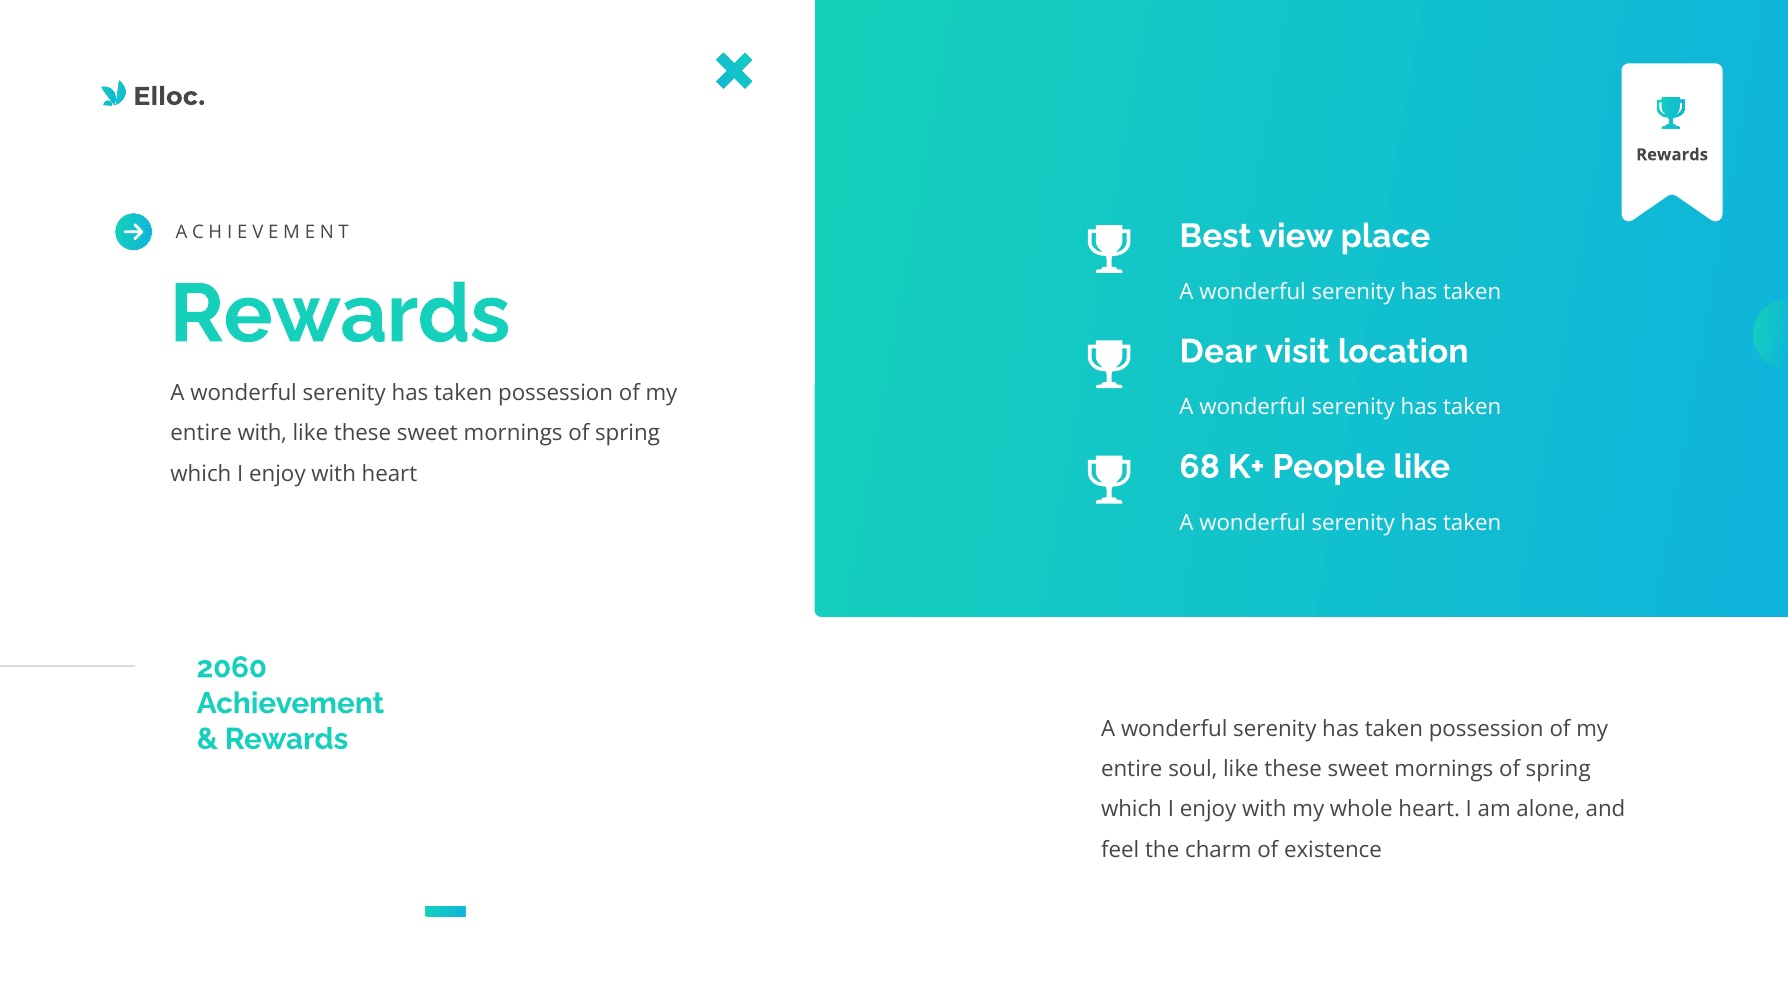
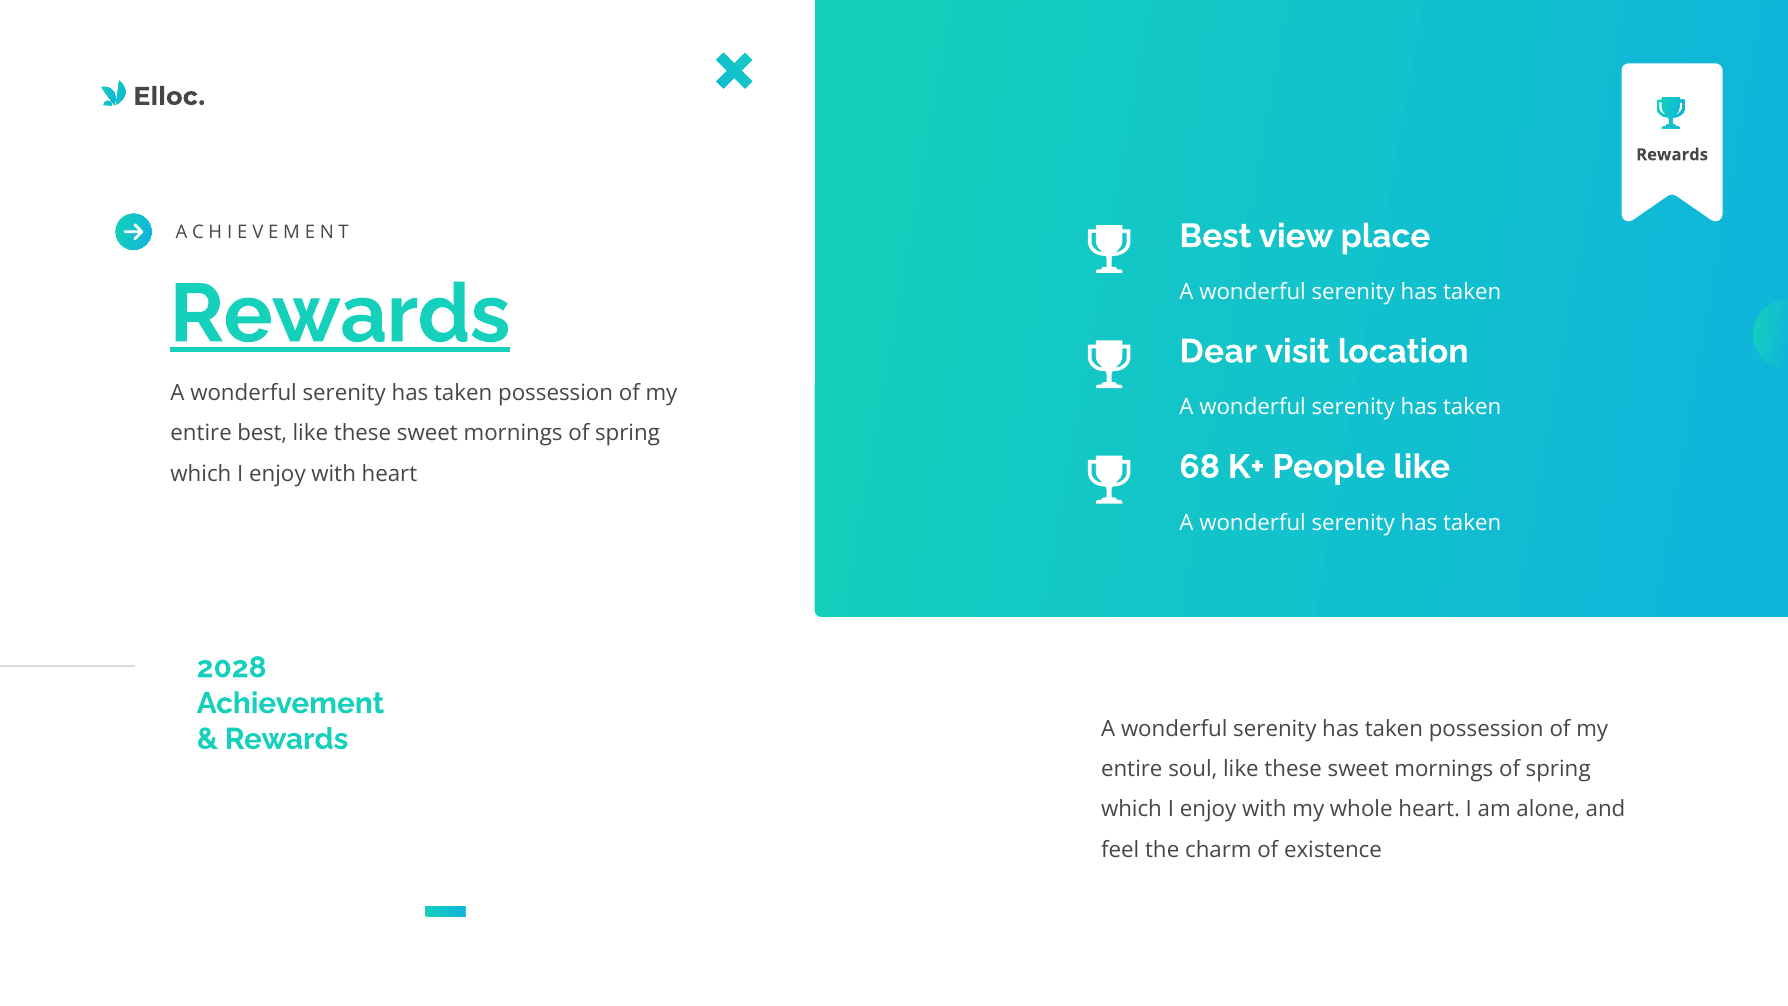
Rewards at (340, 314) underline: none -> present
entire with: with -> best
2060: 2060 -> 2028
